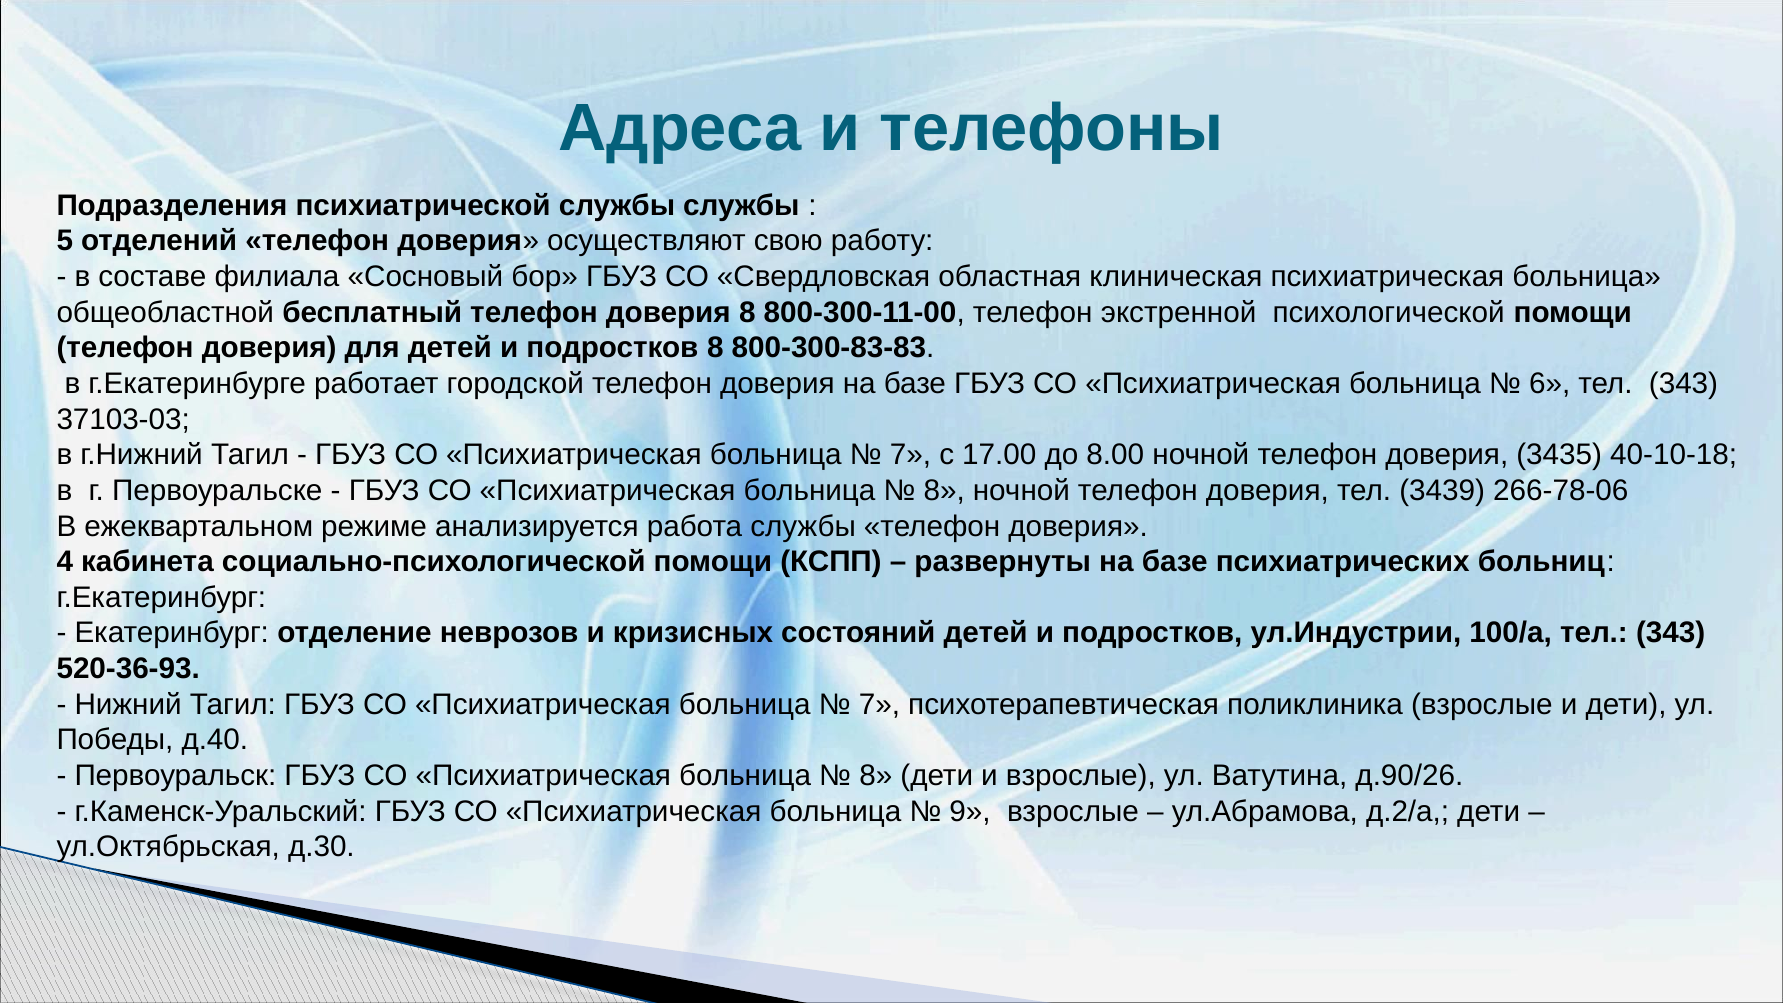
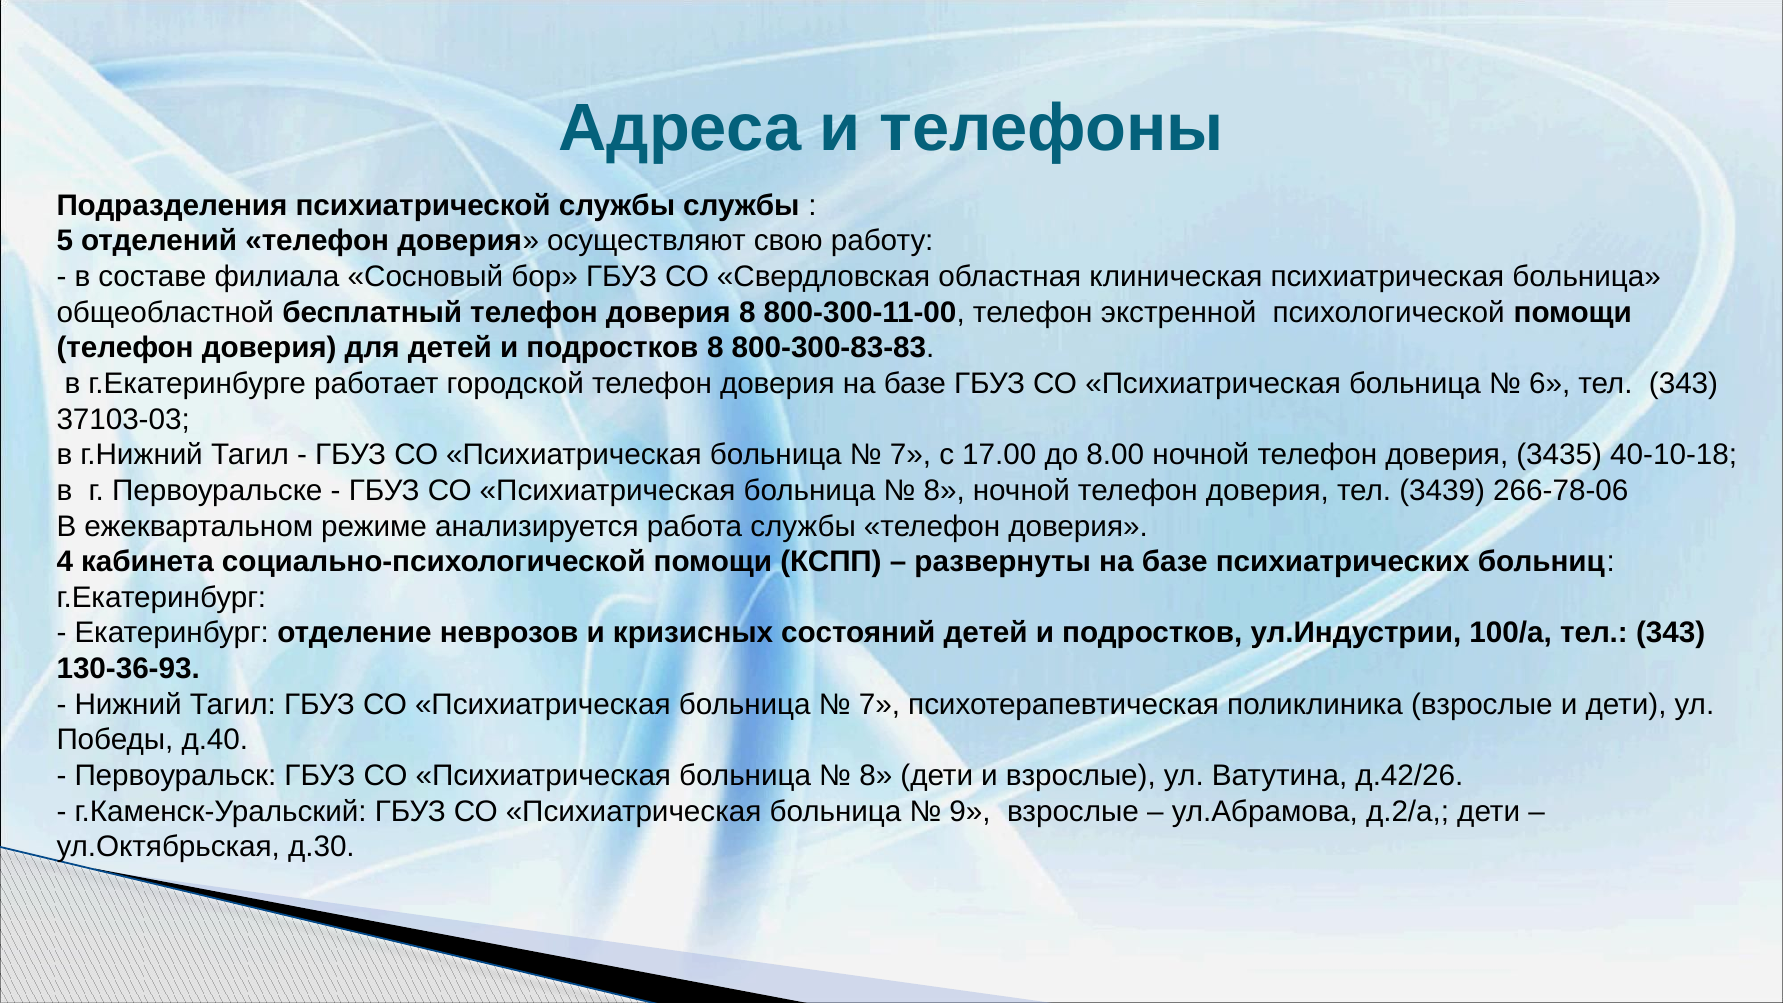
520-36-93: 520-36-93 -> 130-36-93
д.90/26: д.90/26 -> д.42/26
